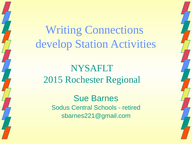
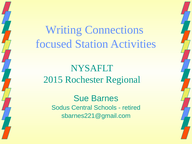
develop: develop -> focused
